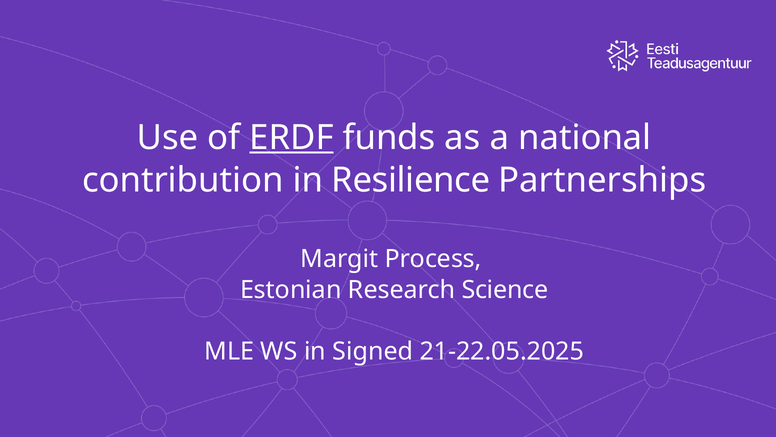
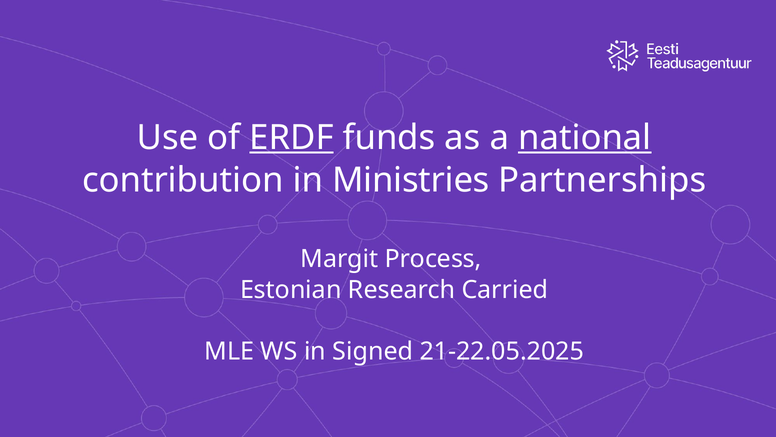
national underline: none -> present
Resilience: Resilience -> Ministries
Science: Science -> Carried
